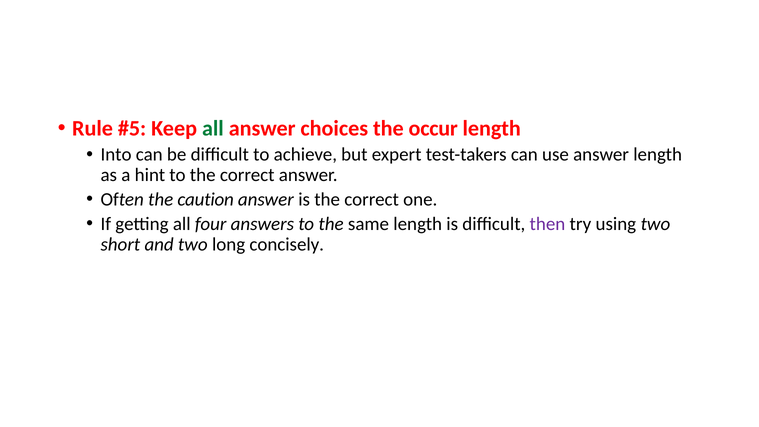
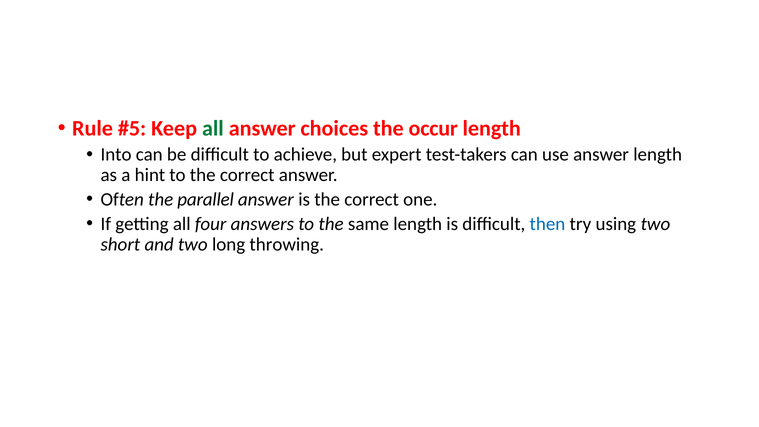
caution: caution -> parallel
then colour: purple -> blue
concisely: concisely -> throwing
